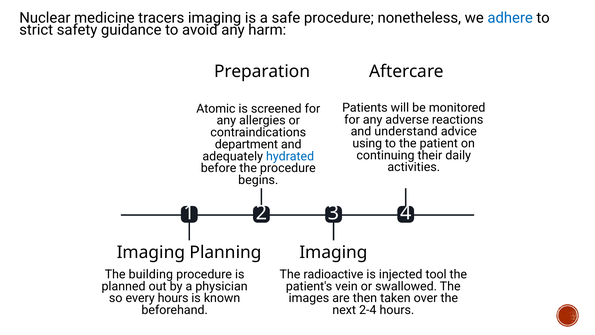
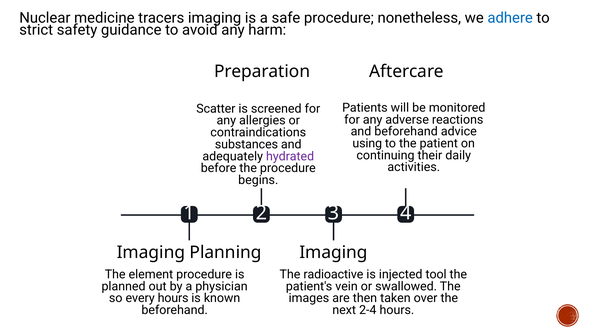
Atomic: Atomic -> Scatter
and understand: understand -> beforehand
department: department -> substances
hydrated colour: blue -> purple
building: building -> element
